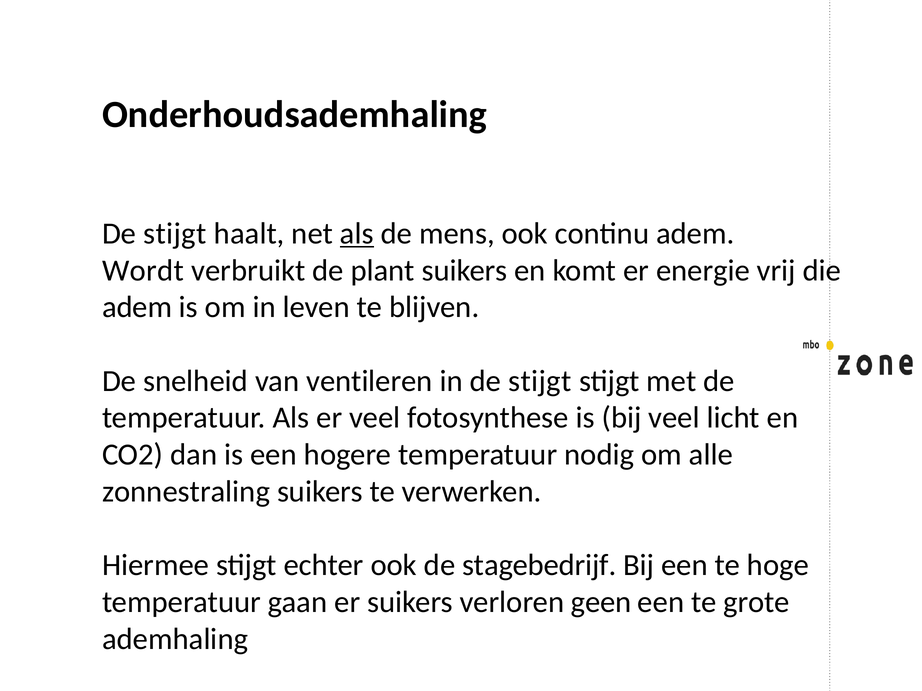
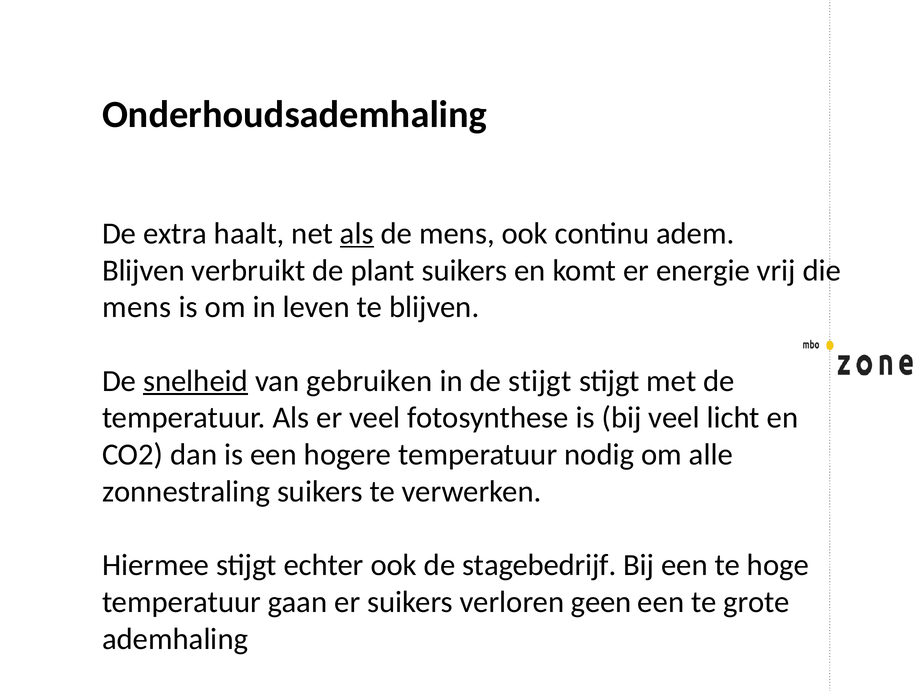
stijgt at (175, 234): stijgt -> extra
Wordt at (143, 271): Wordt -> Blijven
adem at (137, 307): adem -> mens
snelheid underline: none -> present
ventileren: ventileren -> gebruiken
